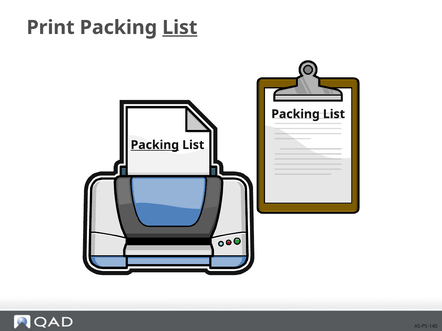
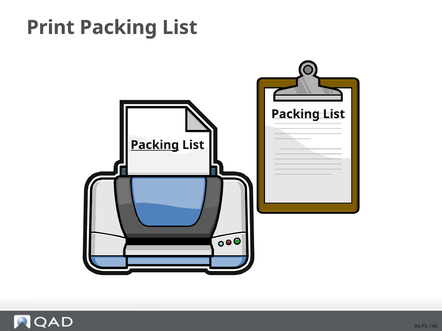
List at (180, 28) underline: present -> none
